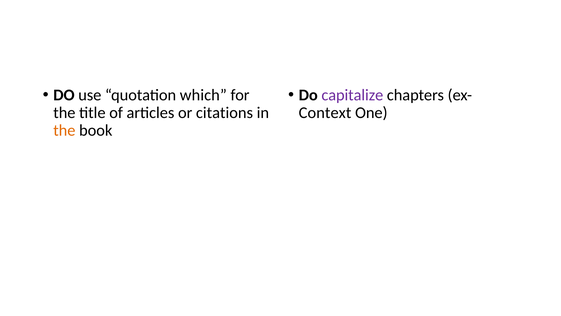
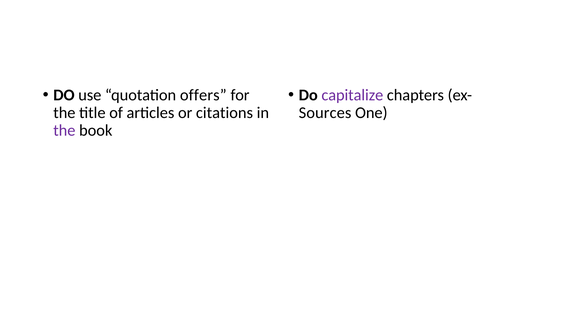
which: which -> offers
Context: Context -> Sources
the at (64, 130) colour: orange -> purple
